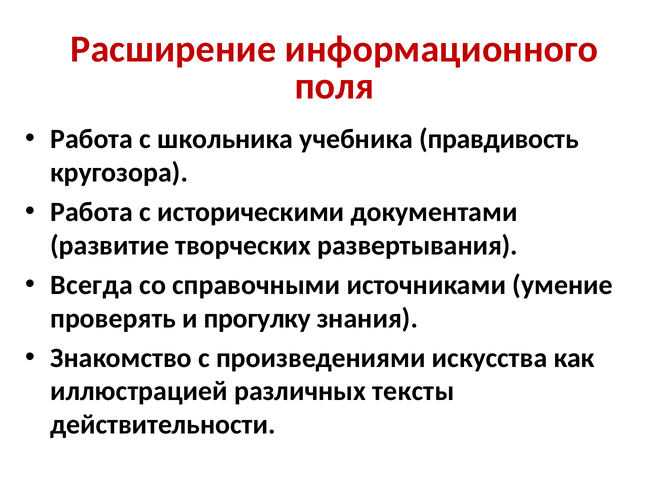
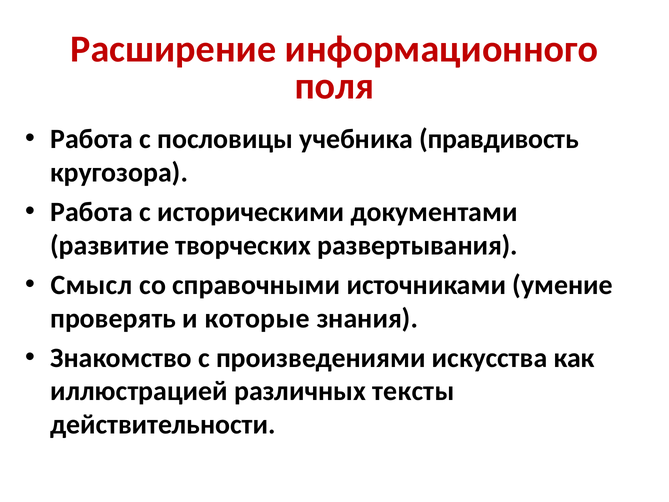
школьника: школьника -> пословицы
Всегда: Всегда -> Смысл
прогулку: прогулку -> которые
